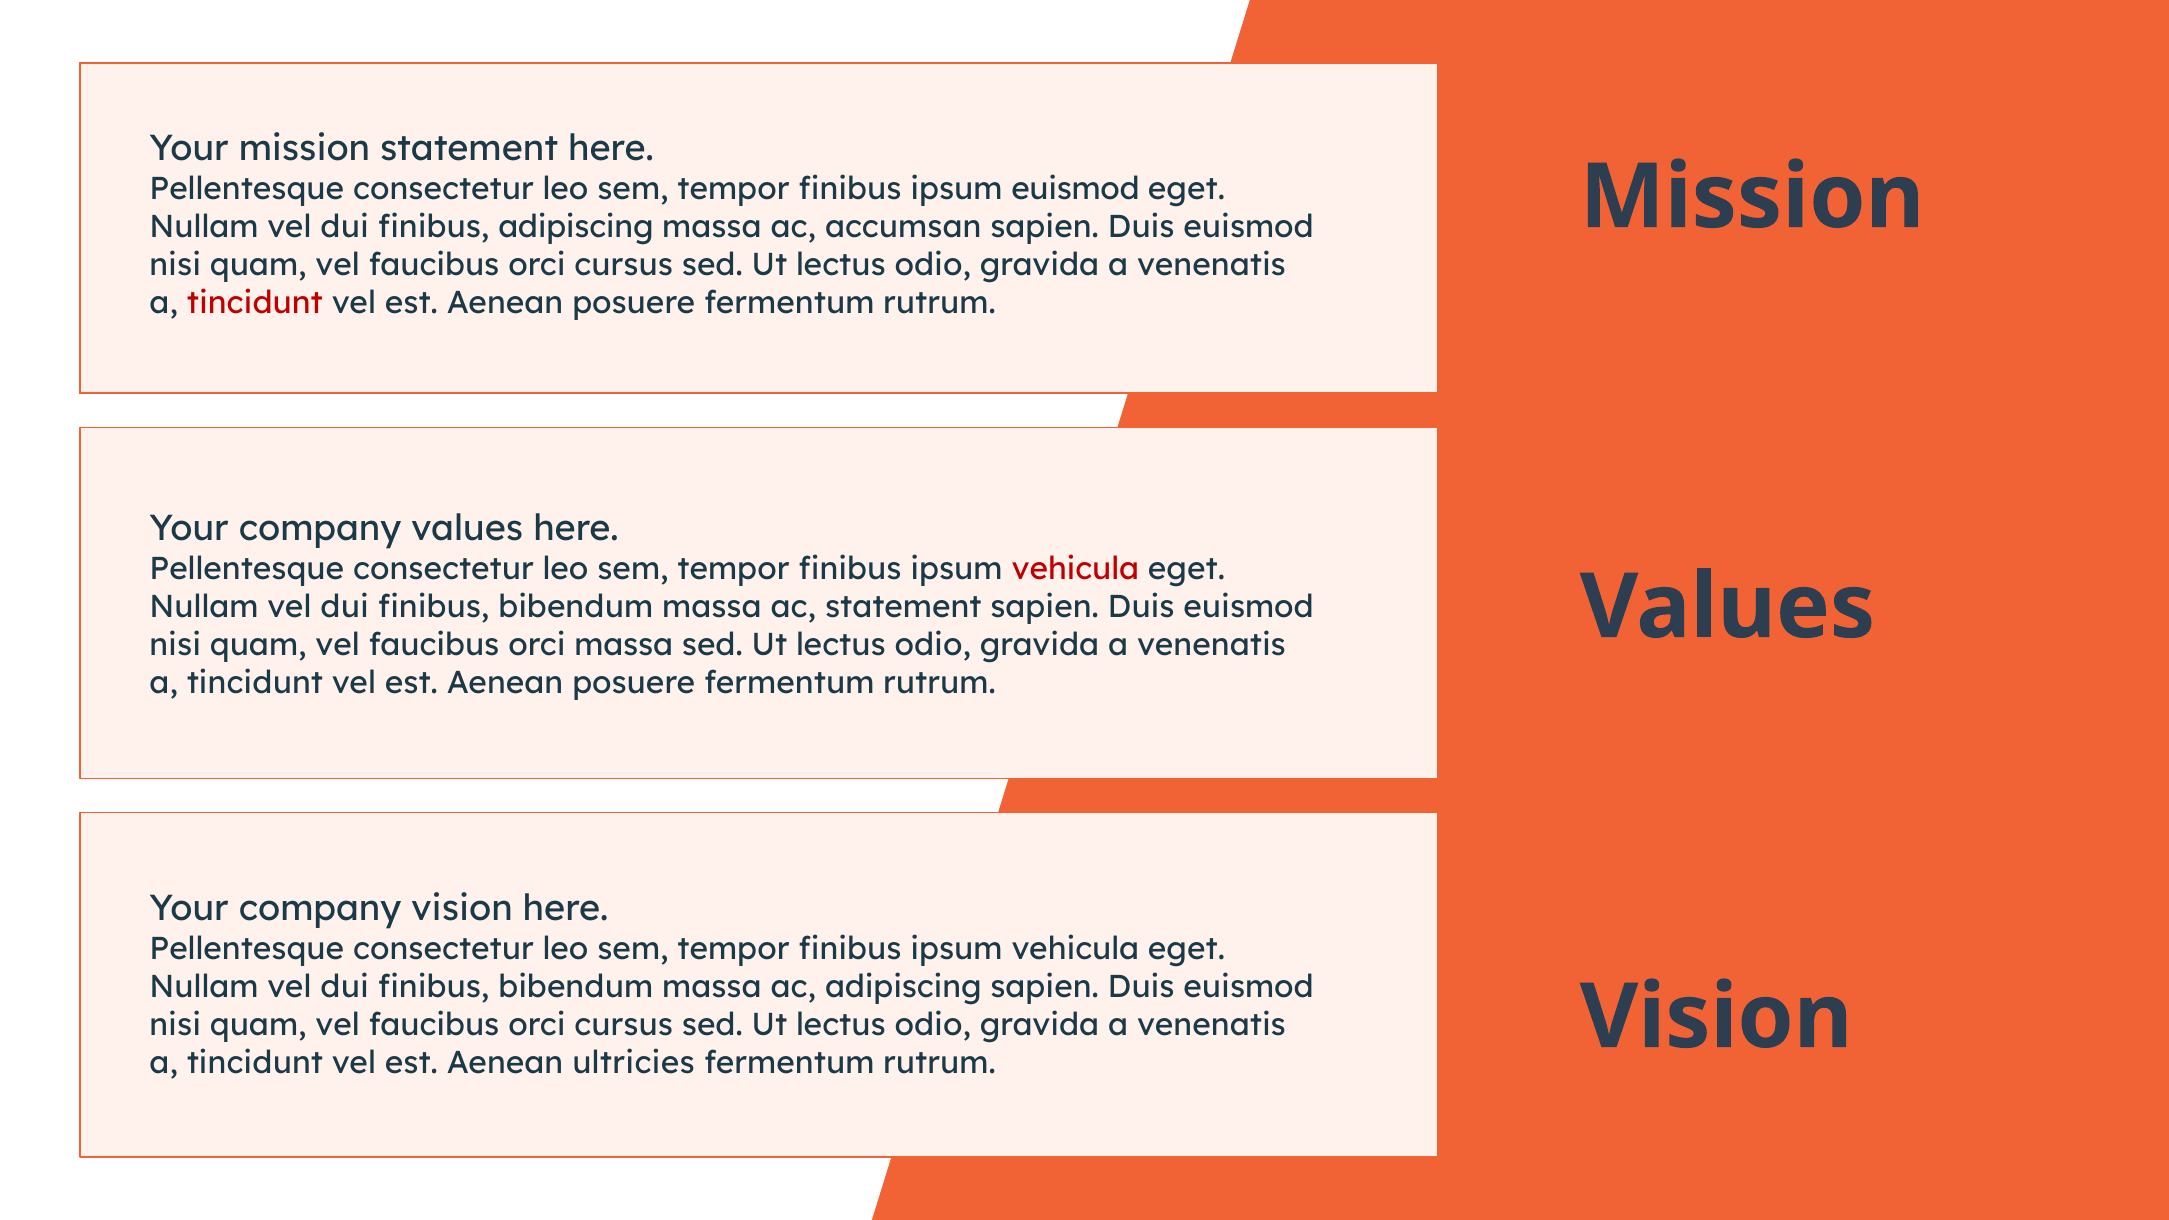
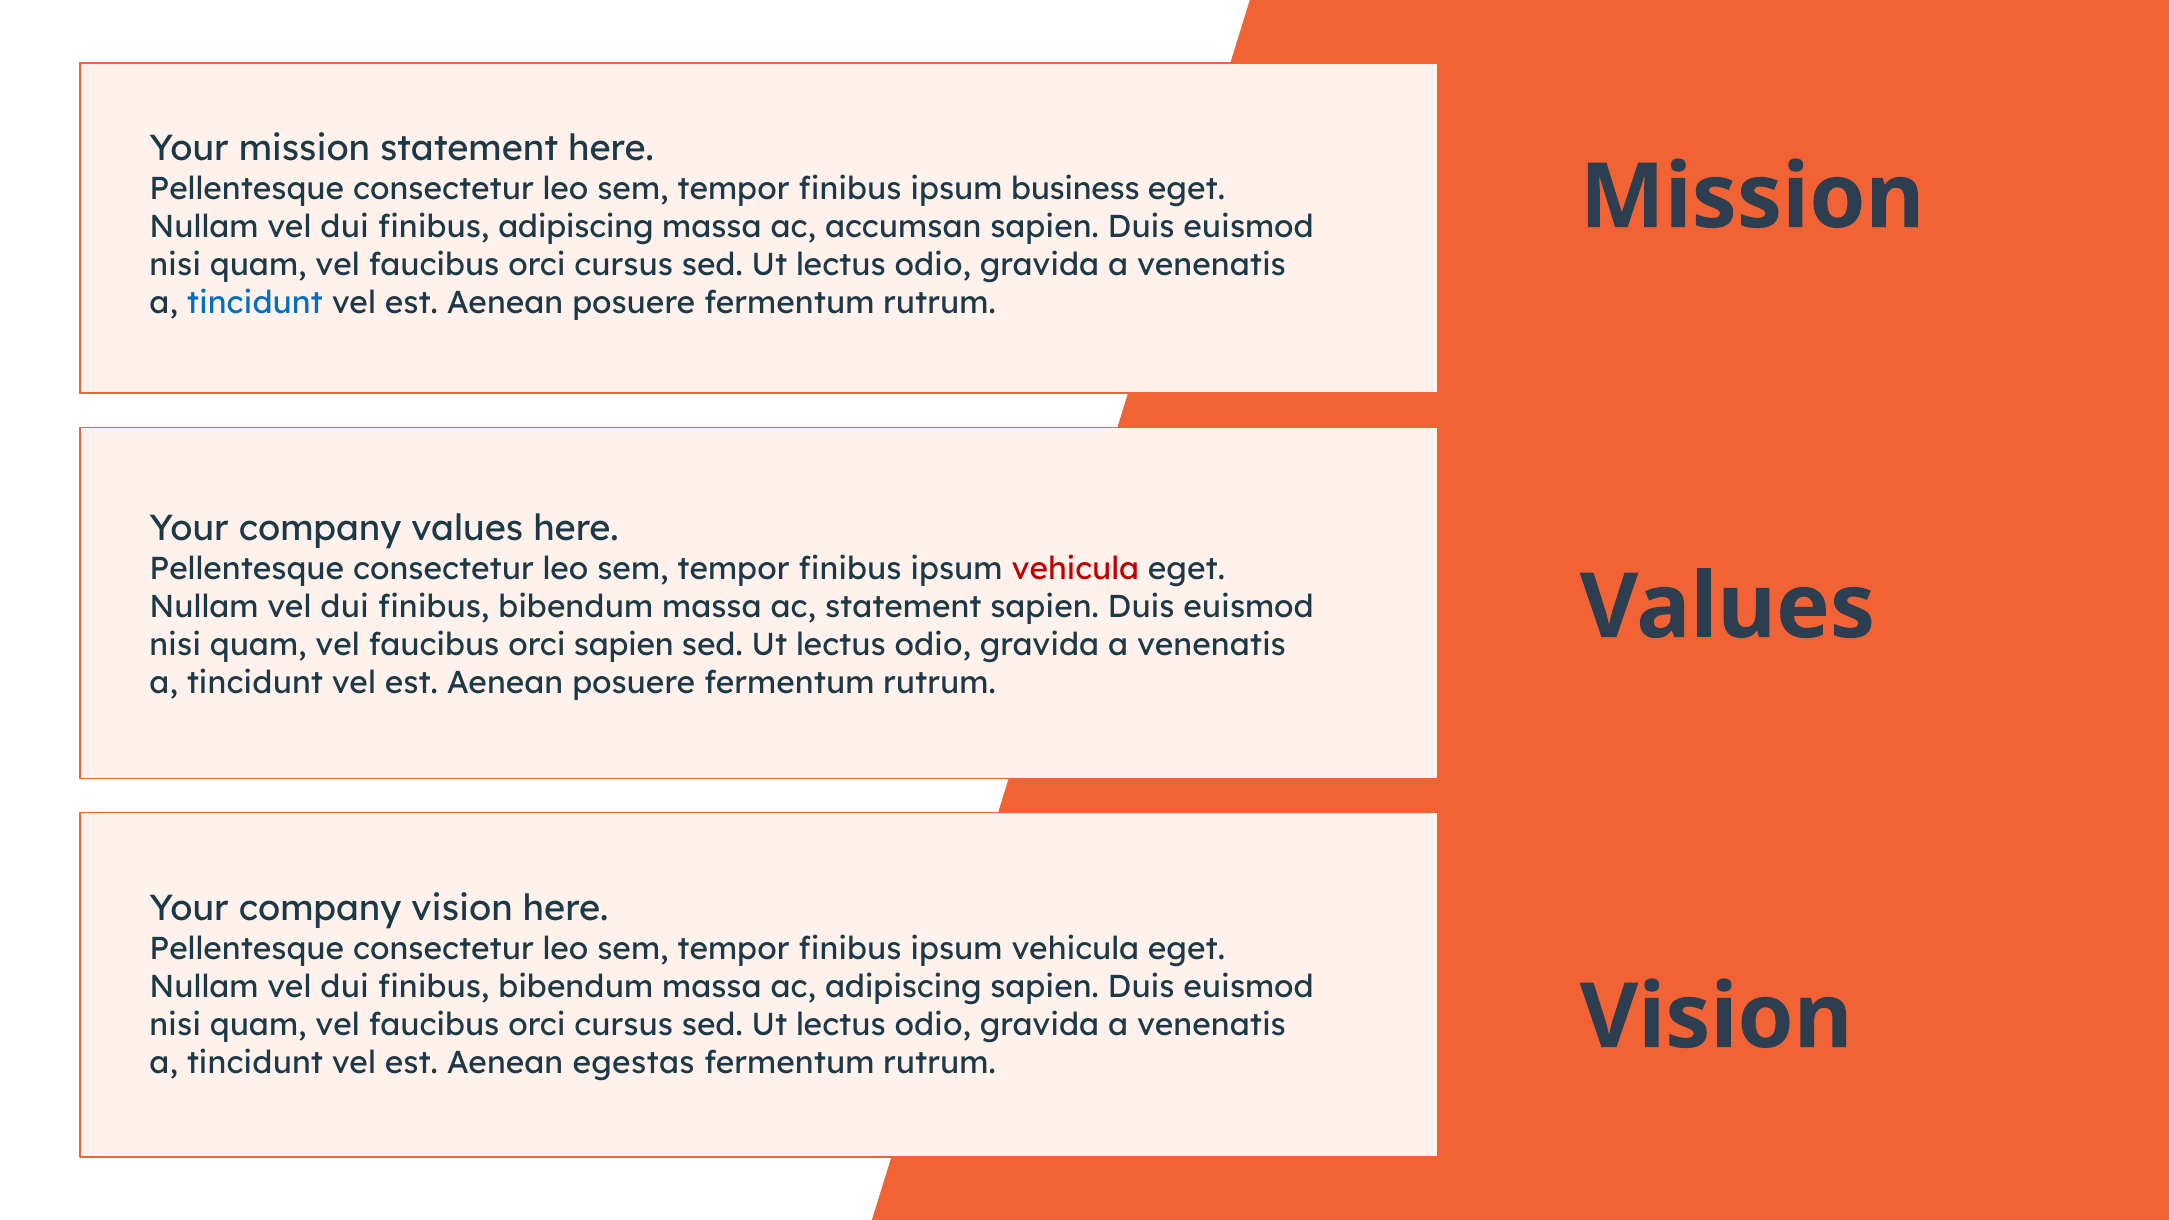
ipsum euismod: euismod -> business
tincidunt at (255, 303) colour: red -> blue
orci massa: massa -> sapien
ultricies: ultricies -> egestas
